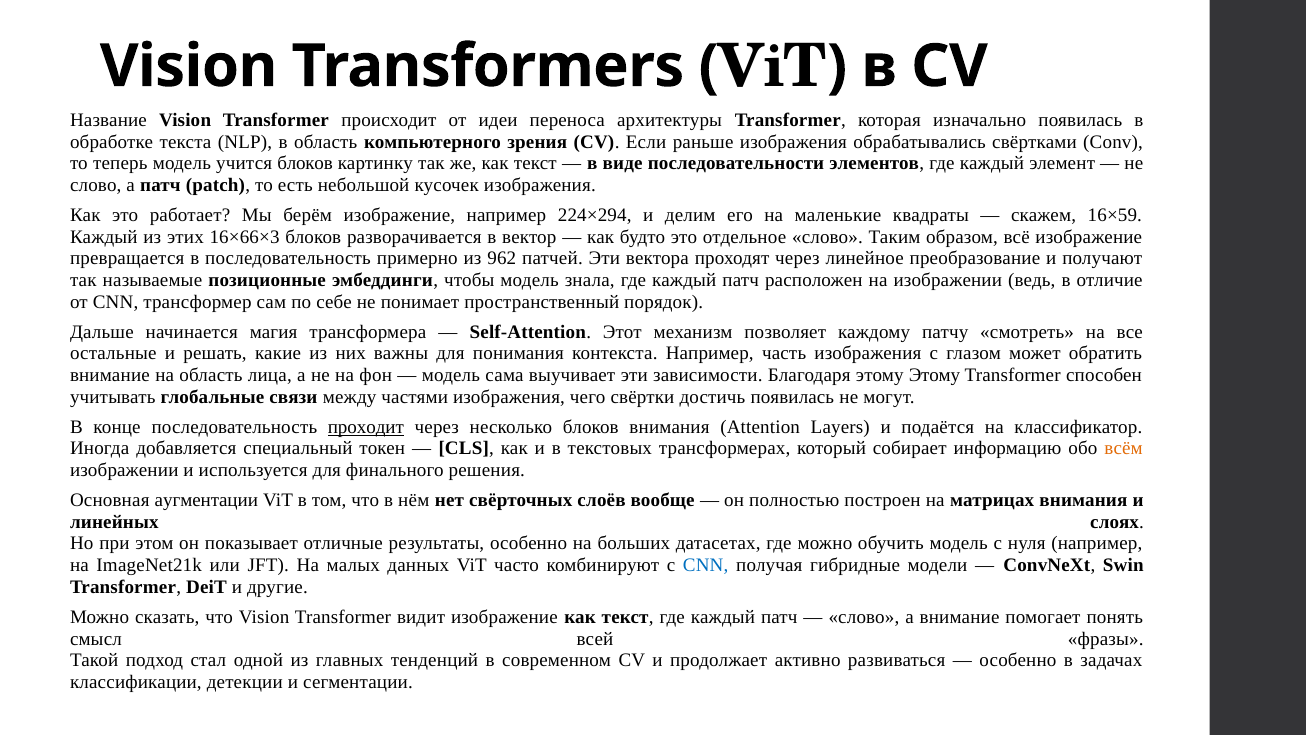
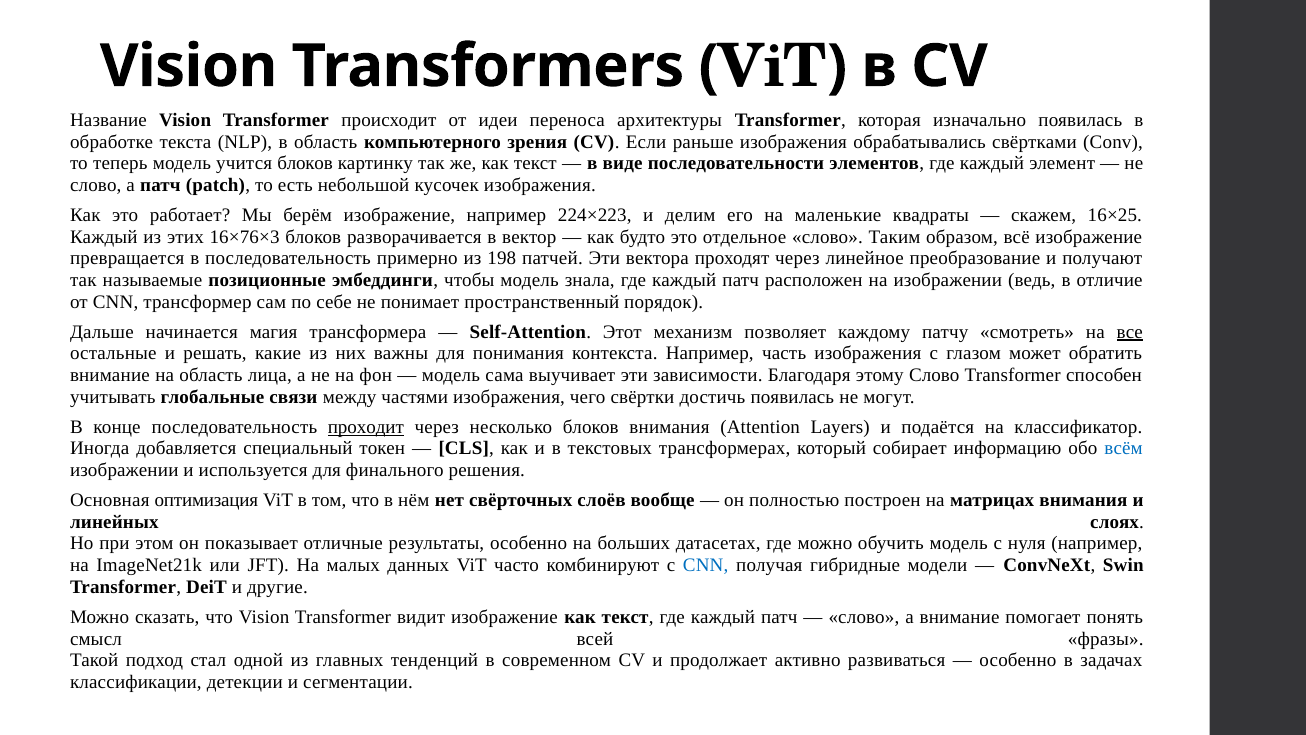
224×294: 224×294 -> 224×223
16×59: 16×59 -> 16×25
16×66×3: 16×66×3 -> 16×76×3
962: 962 -> 198
все underline: none -> present
этому Этому: Этому -> Слово
всём colour: orange -> blue
аугментации: аугментации -> оптимизация
